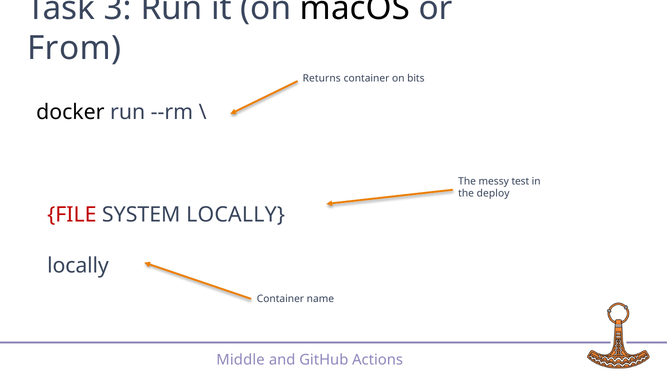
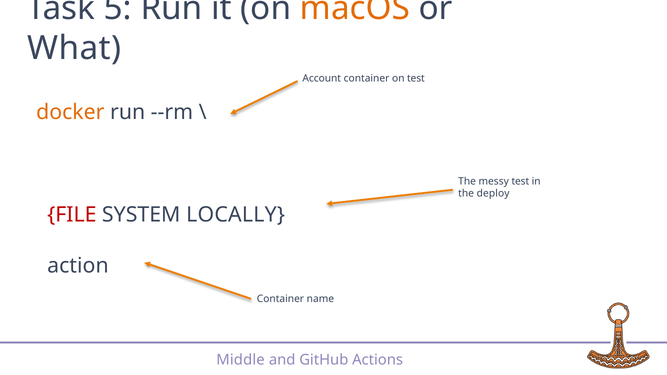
3: 3 -> 5
macOS colour: black -> orange
From: From -> What
Returns: Returns -> Account
on bits: bits -> test
docker colour: black -> orange
locally at (78, 266): locally -> action
